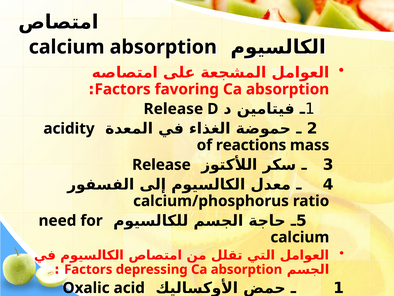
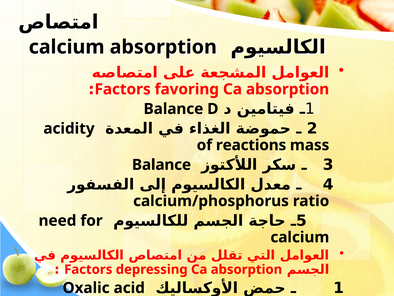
Release at (173, 109): Release -> Balance
Release at (161, 165): Release -> Balance
